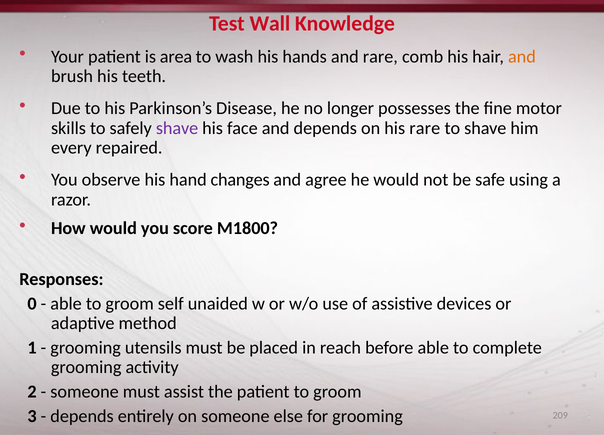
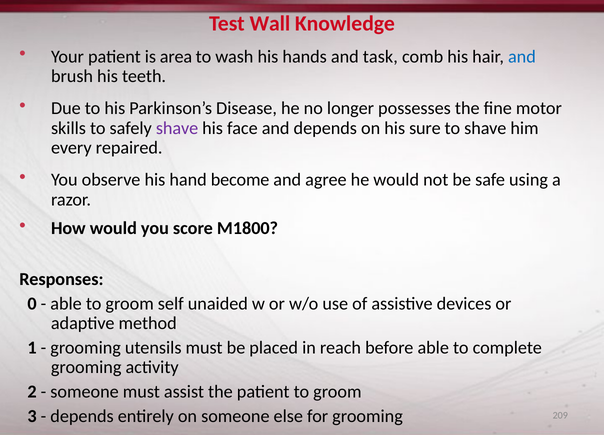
and rare: rare -> task
and at (522, 57) colour: orange -> blue
his rare: rare -> sure
changes: changes -> become
